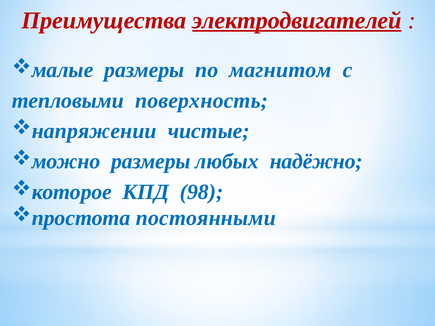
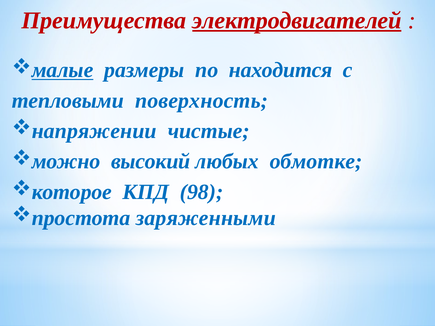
малые underline: none -> present
магнитом: магнитом -> находится
можно размеры: размеры -> высокий
надёжно: надёжно -> обмотке
постоянными: постоянными -> заряженными
